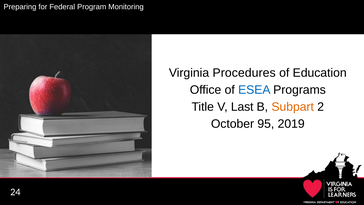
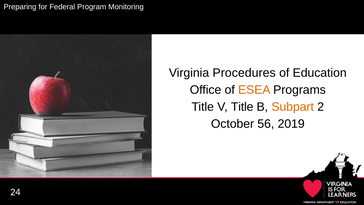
ESEA colour: blue -> orange
V Last: Last -> Title
95: 95 -> 56
